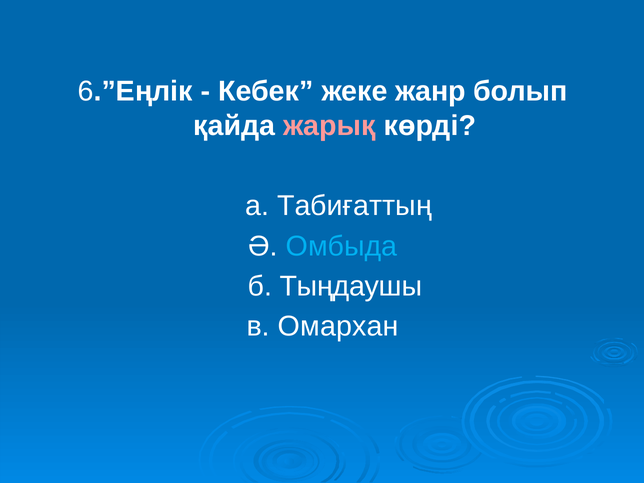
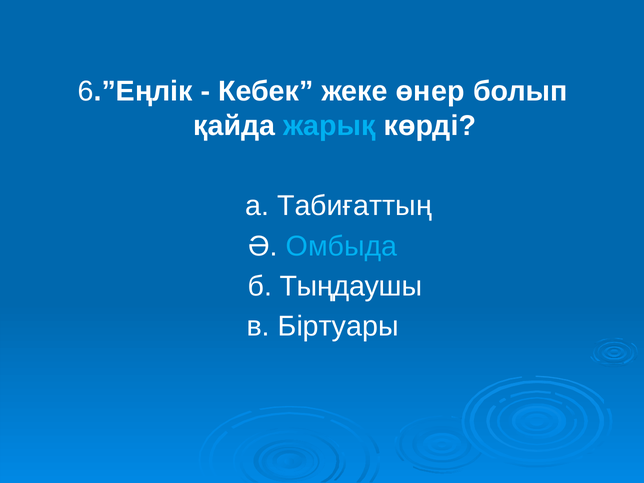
жанр: жанр -> өнер
жарық colour: pink -> light blue
Омархан: Омархан -> Біртуары
